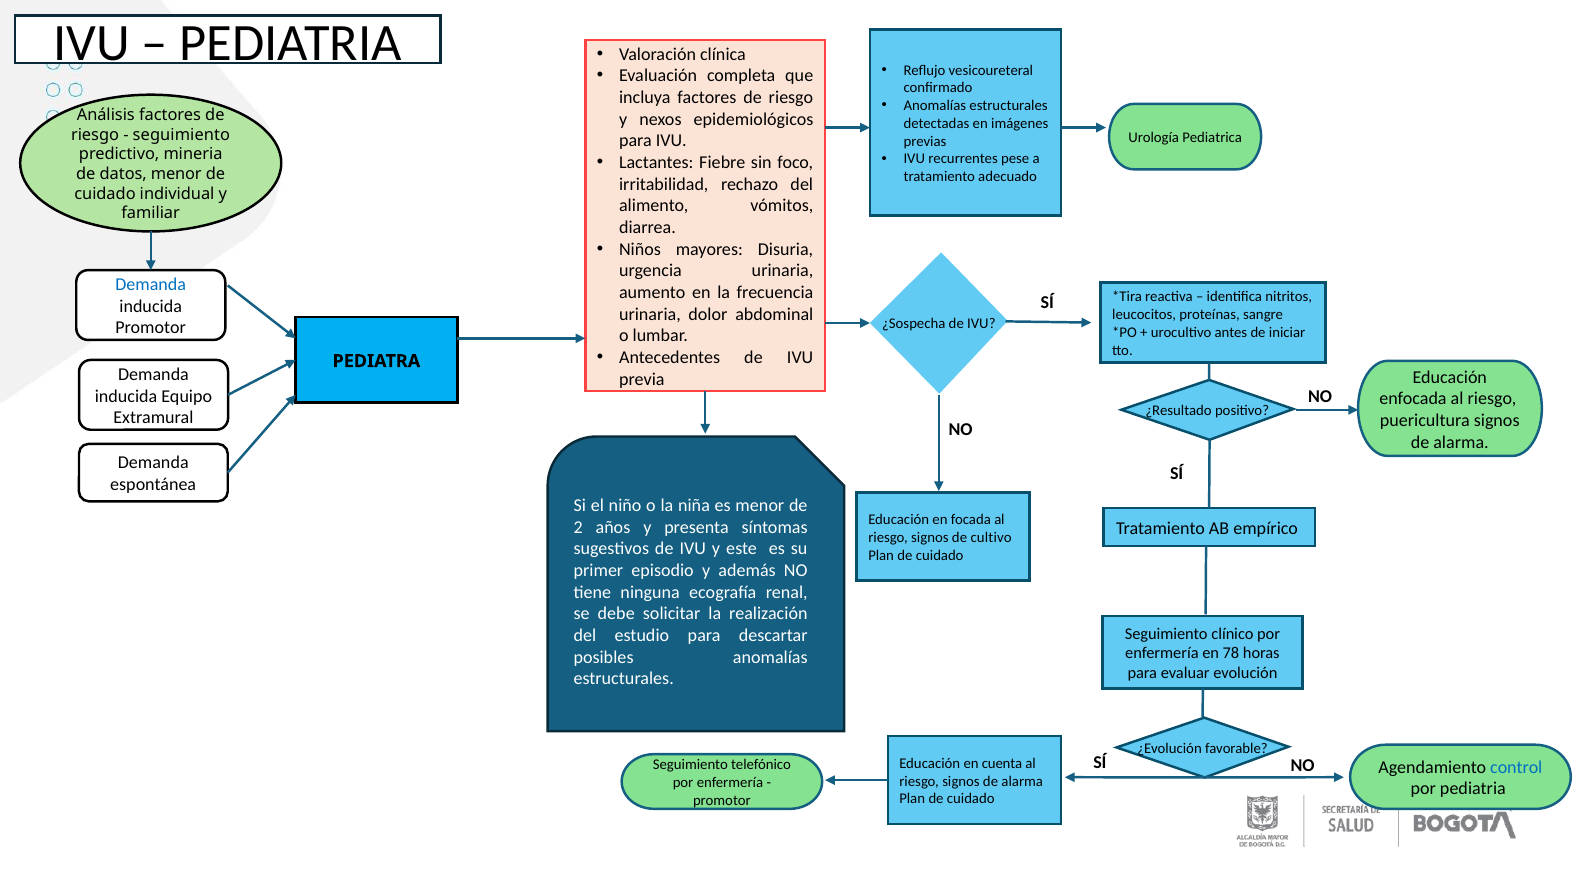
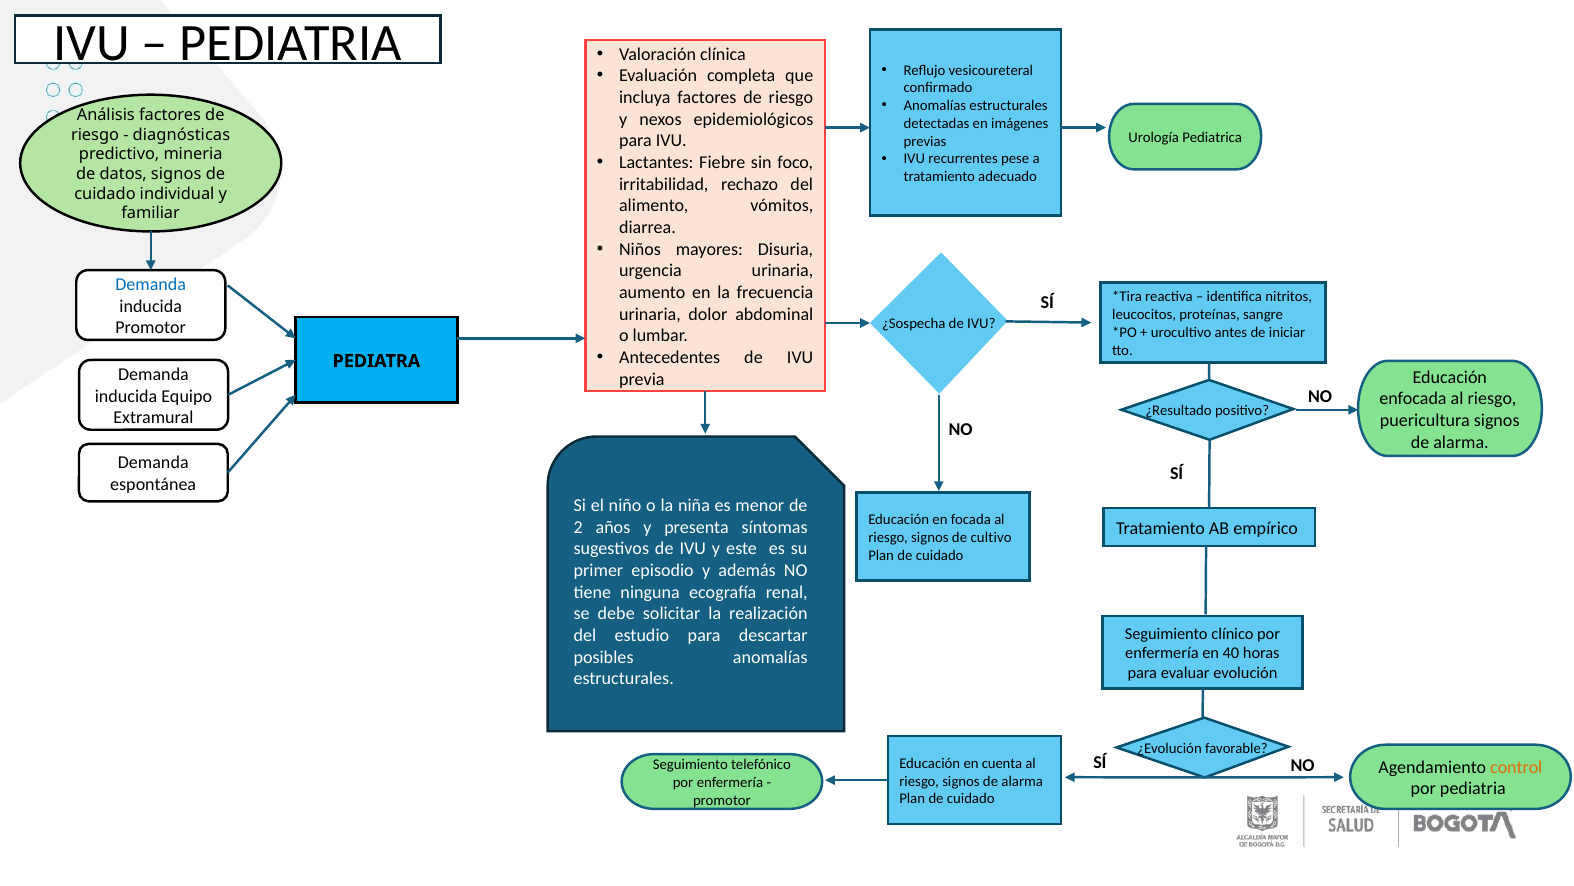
seguimiento at (181, 135): seguimiento -> diagnósticas
datos menor: menor -> signos
78: 78 -> 40
control colour: blue -> orange
